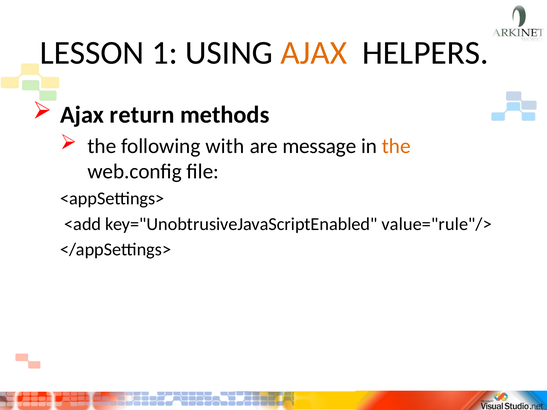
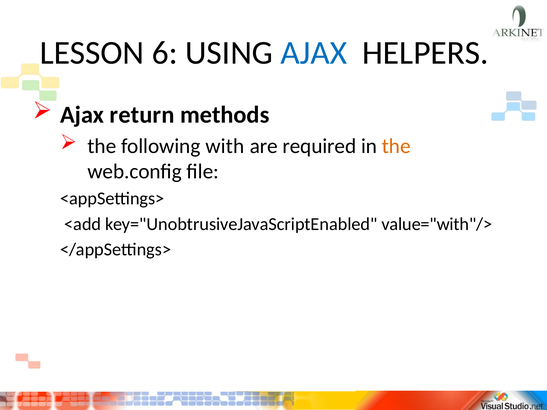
1: 1 -> 6
AJAX at (314, 53) colour: orange -> blue
message: message -> required
value="rule"/>: value="rule"/> -> value="with"/>
